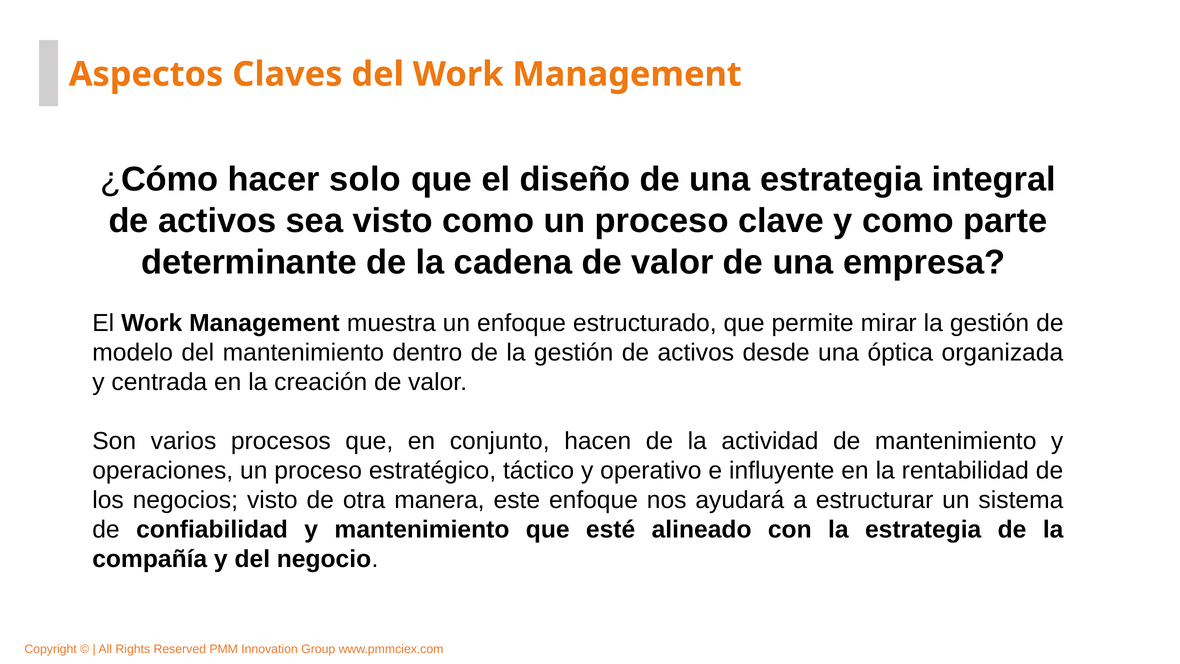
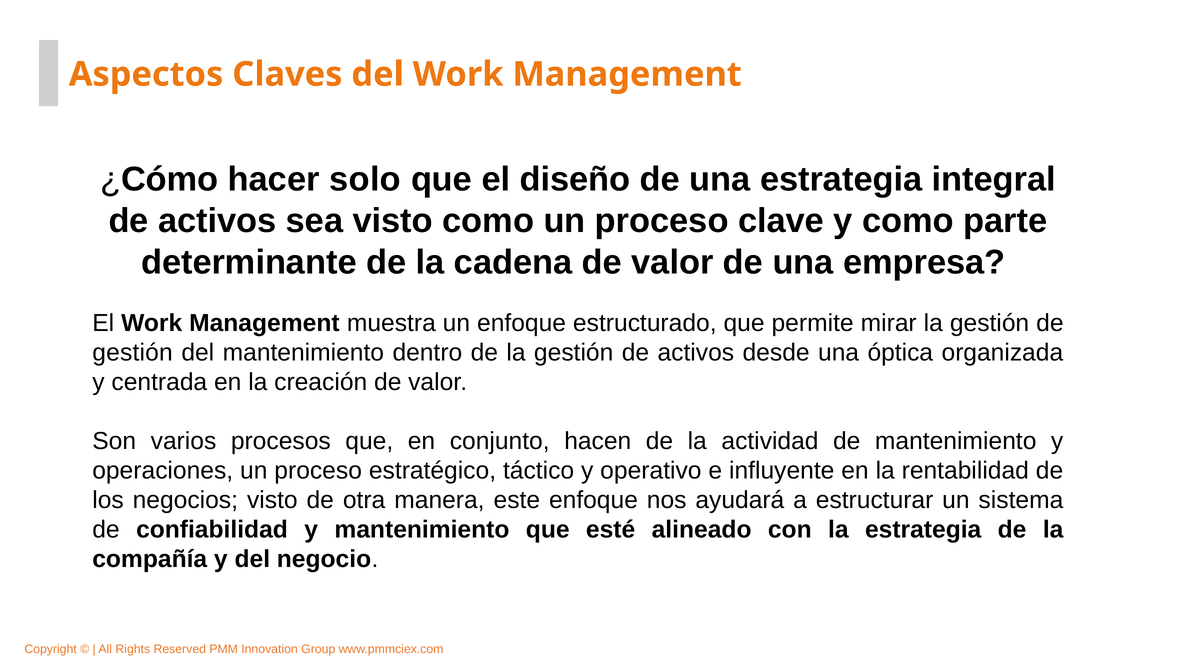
modelo at (133, 352): modelo -> gestión
